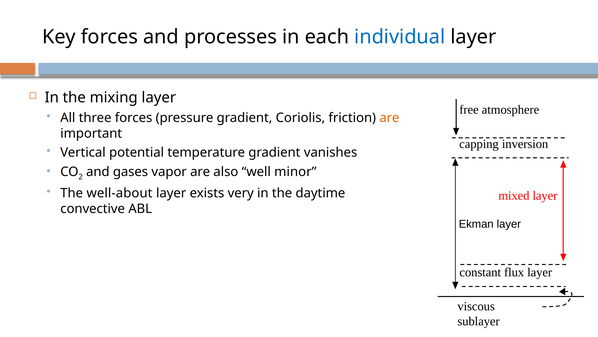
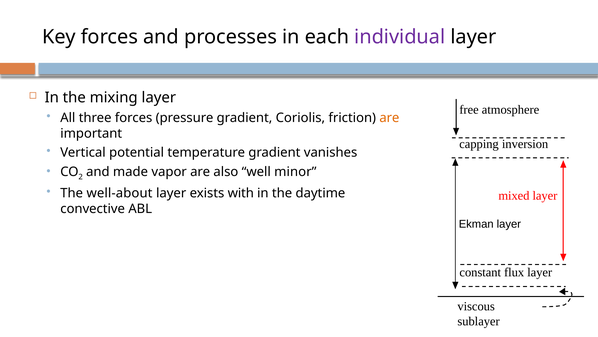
individual colour: blue -> purple
gases: gases -> made
very: very -> with
